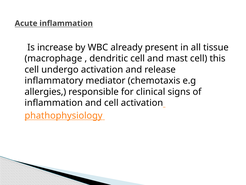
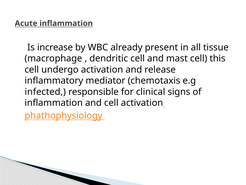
allergies: allergies -> infected
